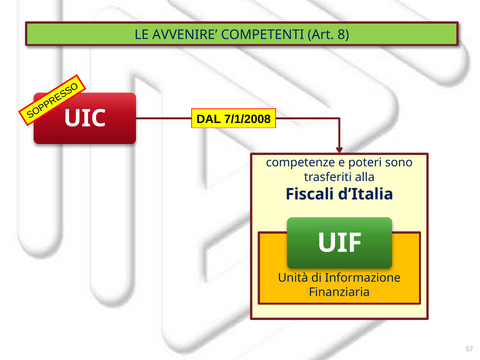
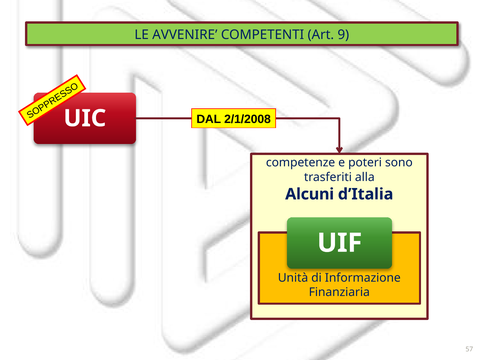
8: 8 -> 9
7/1/2008: 7/1/2008 -> 2/1/2008
Fiscali: Fiscali -> Alcuni
